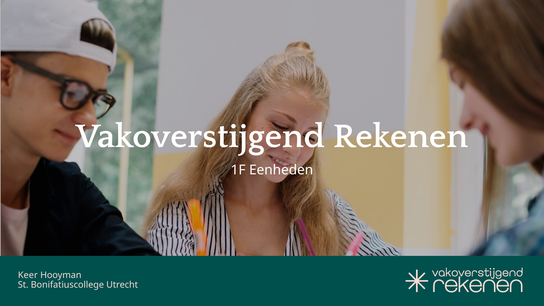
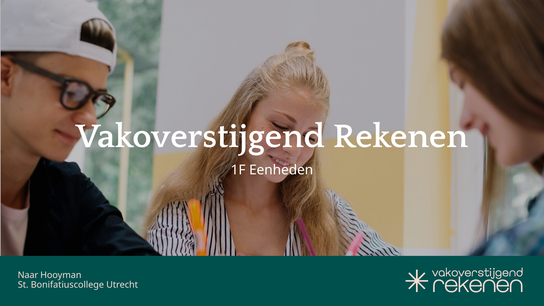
Keer: Keer -> Naar
